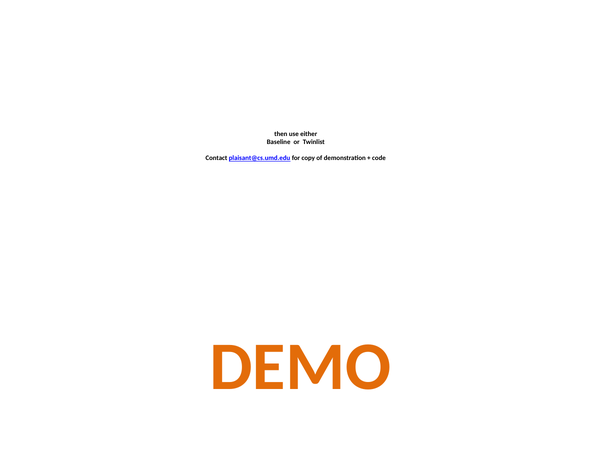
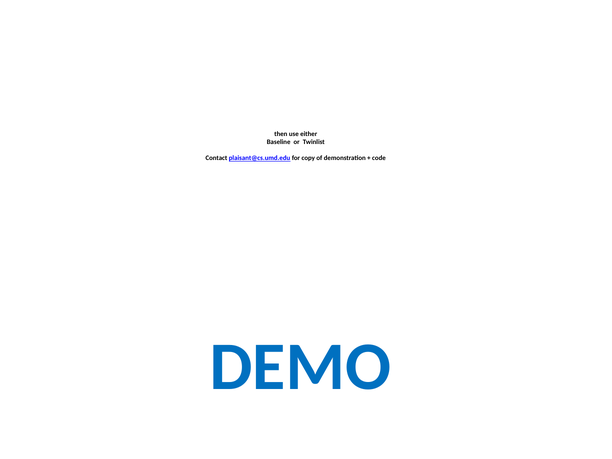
DEMO colour: orange -> blue
